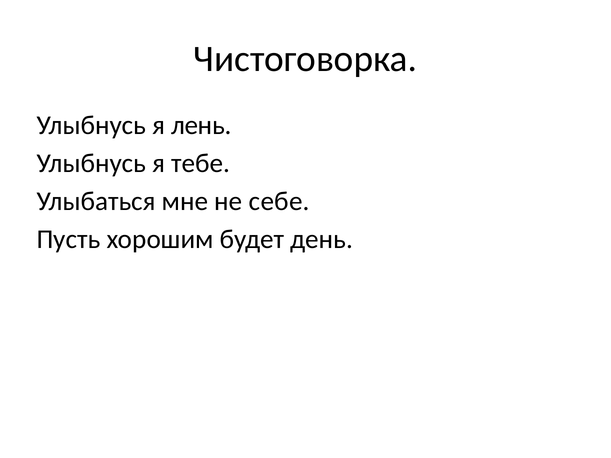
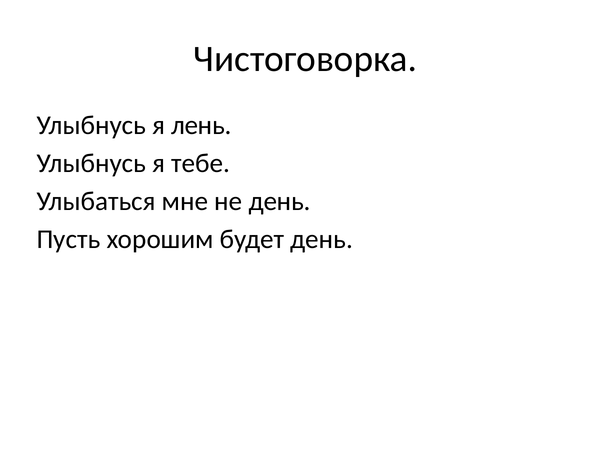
не себе: себе -> день
